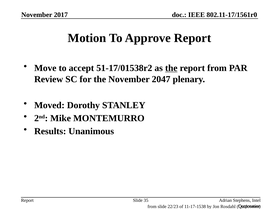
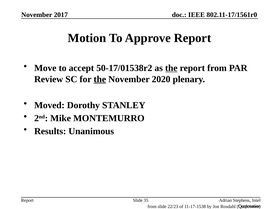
51-17/01538r2: 51-17/01538r2 -> 50-17/01538r2
the at (100, 79) underline: none -> present
2047: 2047 -> 2020
